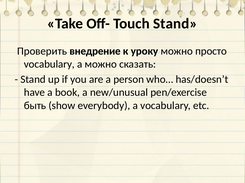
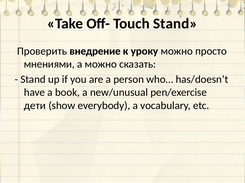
vocabulary at (49, 64): vocabulary -> мнениями
быть: быть -> дети
